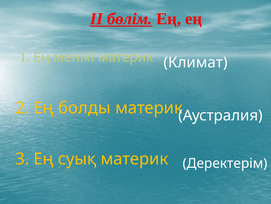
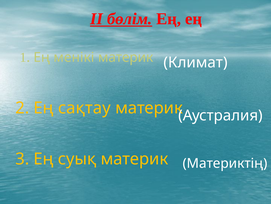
болды: болды -> сақтау
Деректерім: Деректерім -> Материктің
